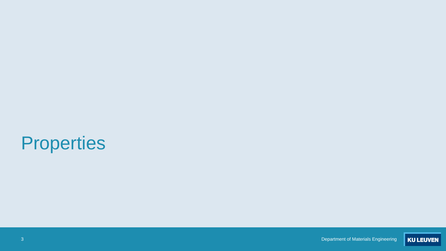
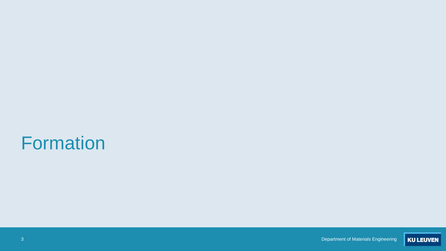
Properties: Properties -> Formation
